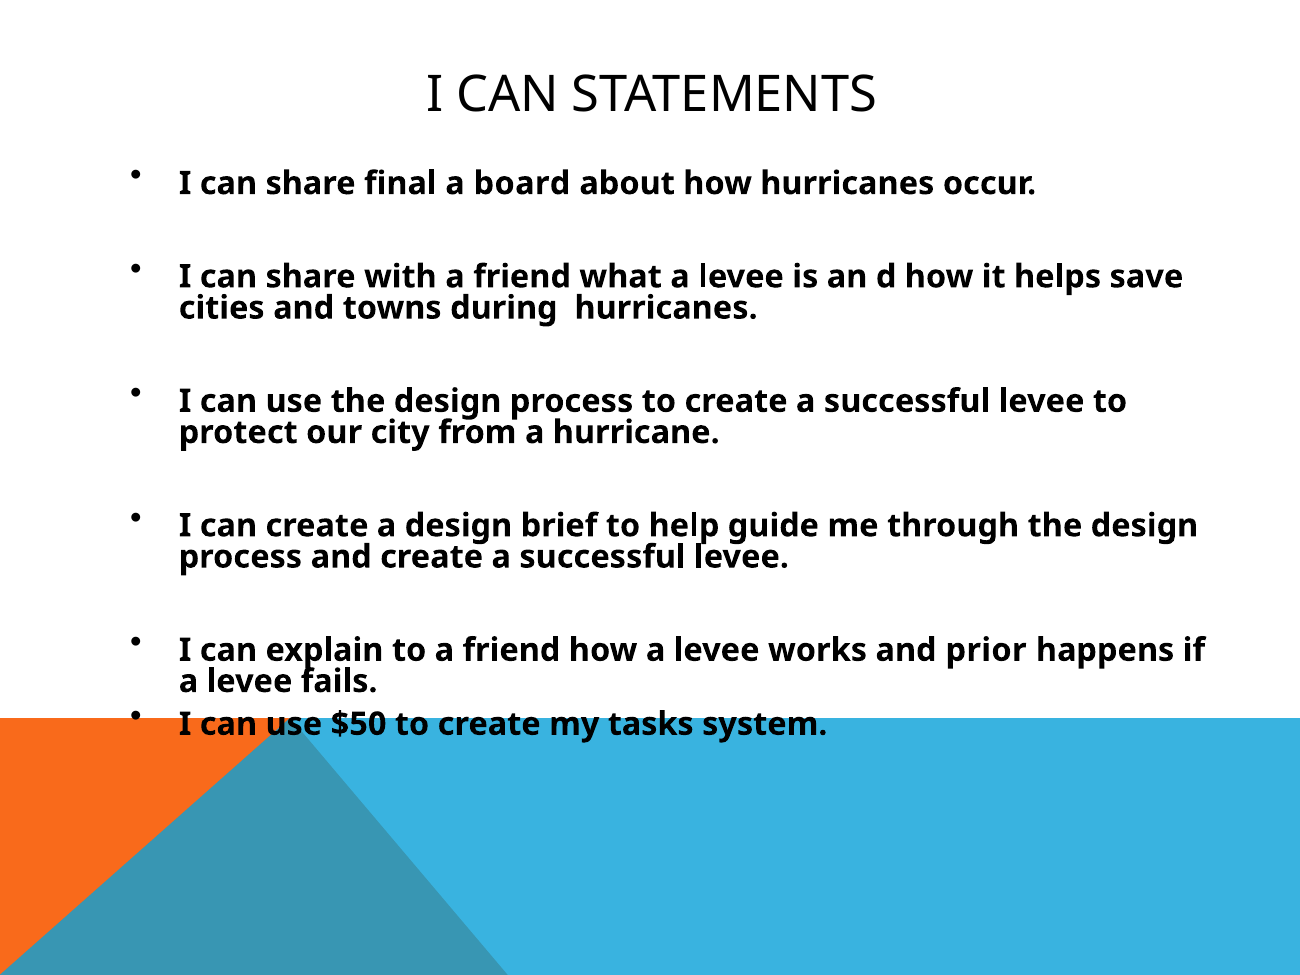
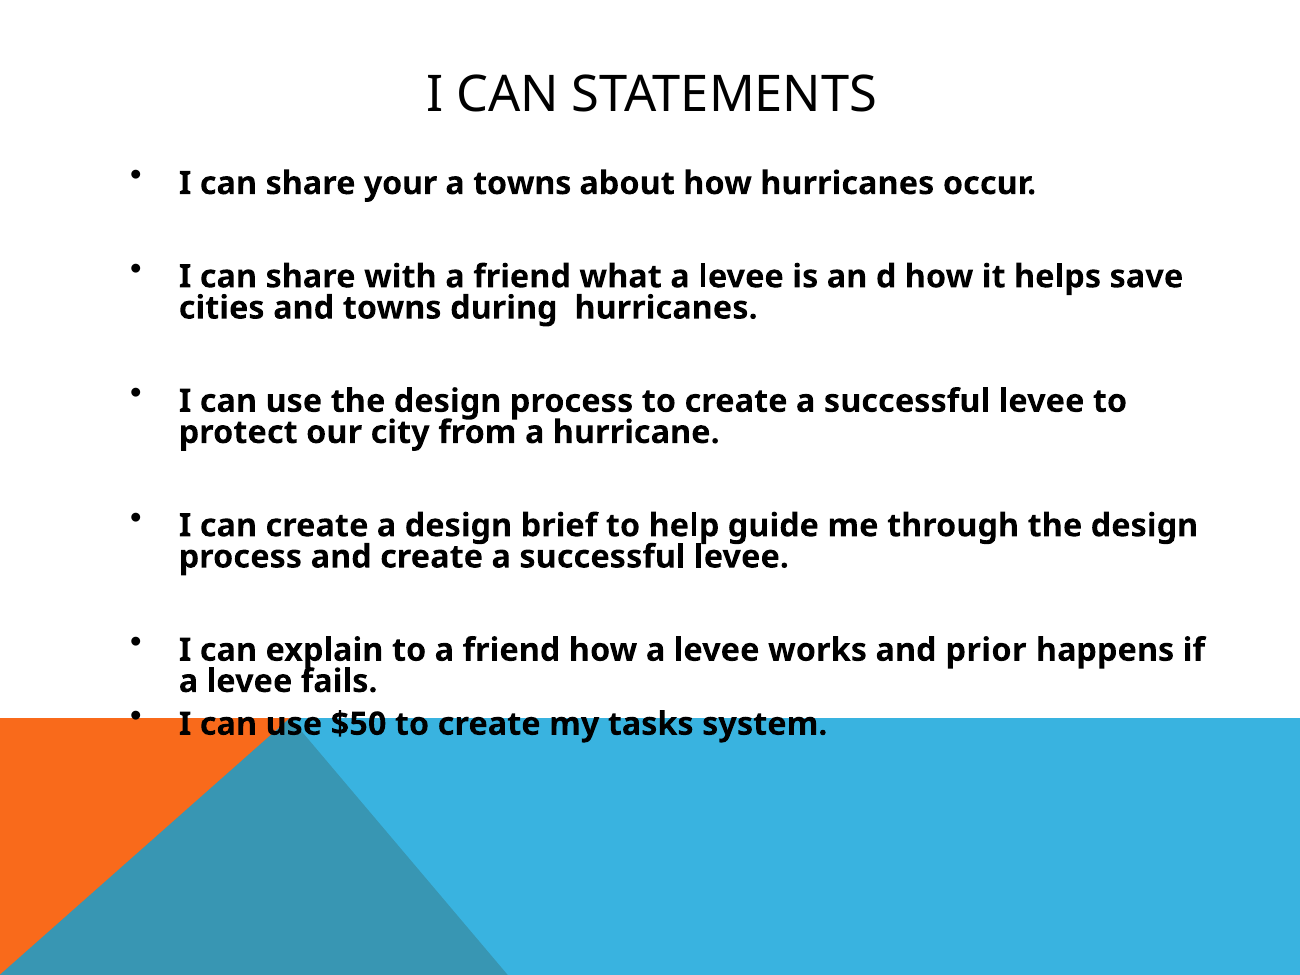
final: final -> your
a board: board -> towns
